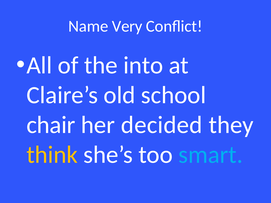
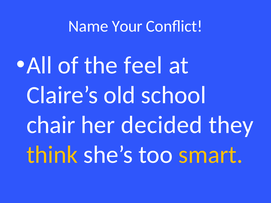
Very: Very -> Your
into: into -> feel
smart colour: light blue -> yellow
